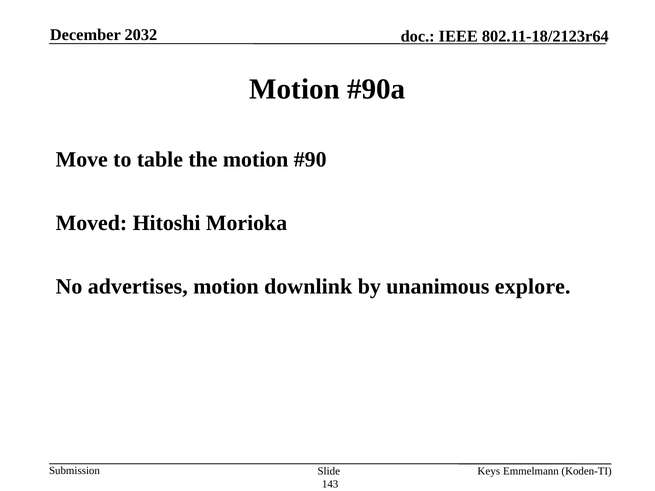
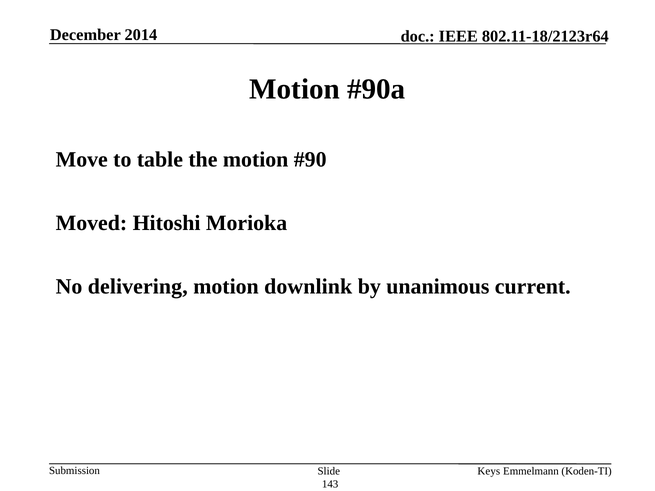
2032: 2032 -> 2014
advertises: advertises -> delivering
explore: explore -> current
